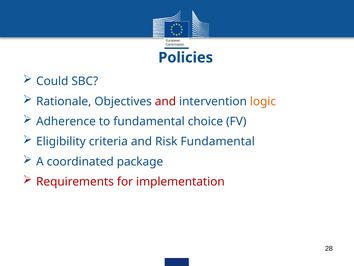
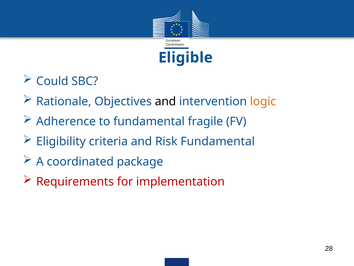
Policies: Policies -> Eligible
and at (165, 101) colour: red -> black
choice: choice -> fragile
